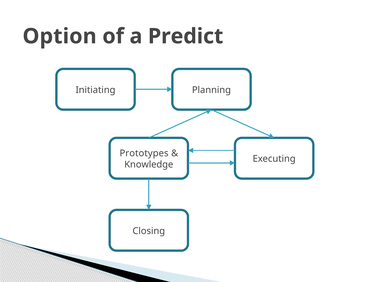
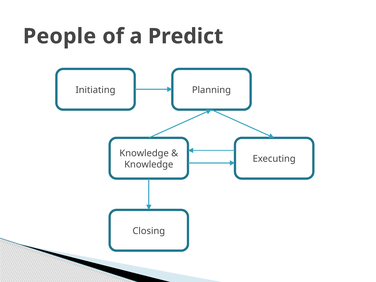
Option: Option -> People
Prototypes at (144, 153): Prototypes -> Knowledge
